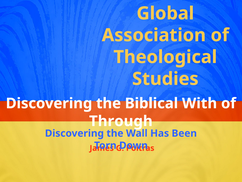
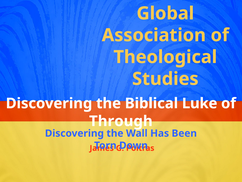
With: With -> Luke
